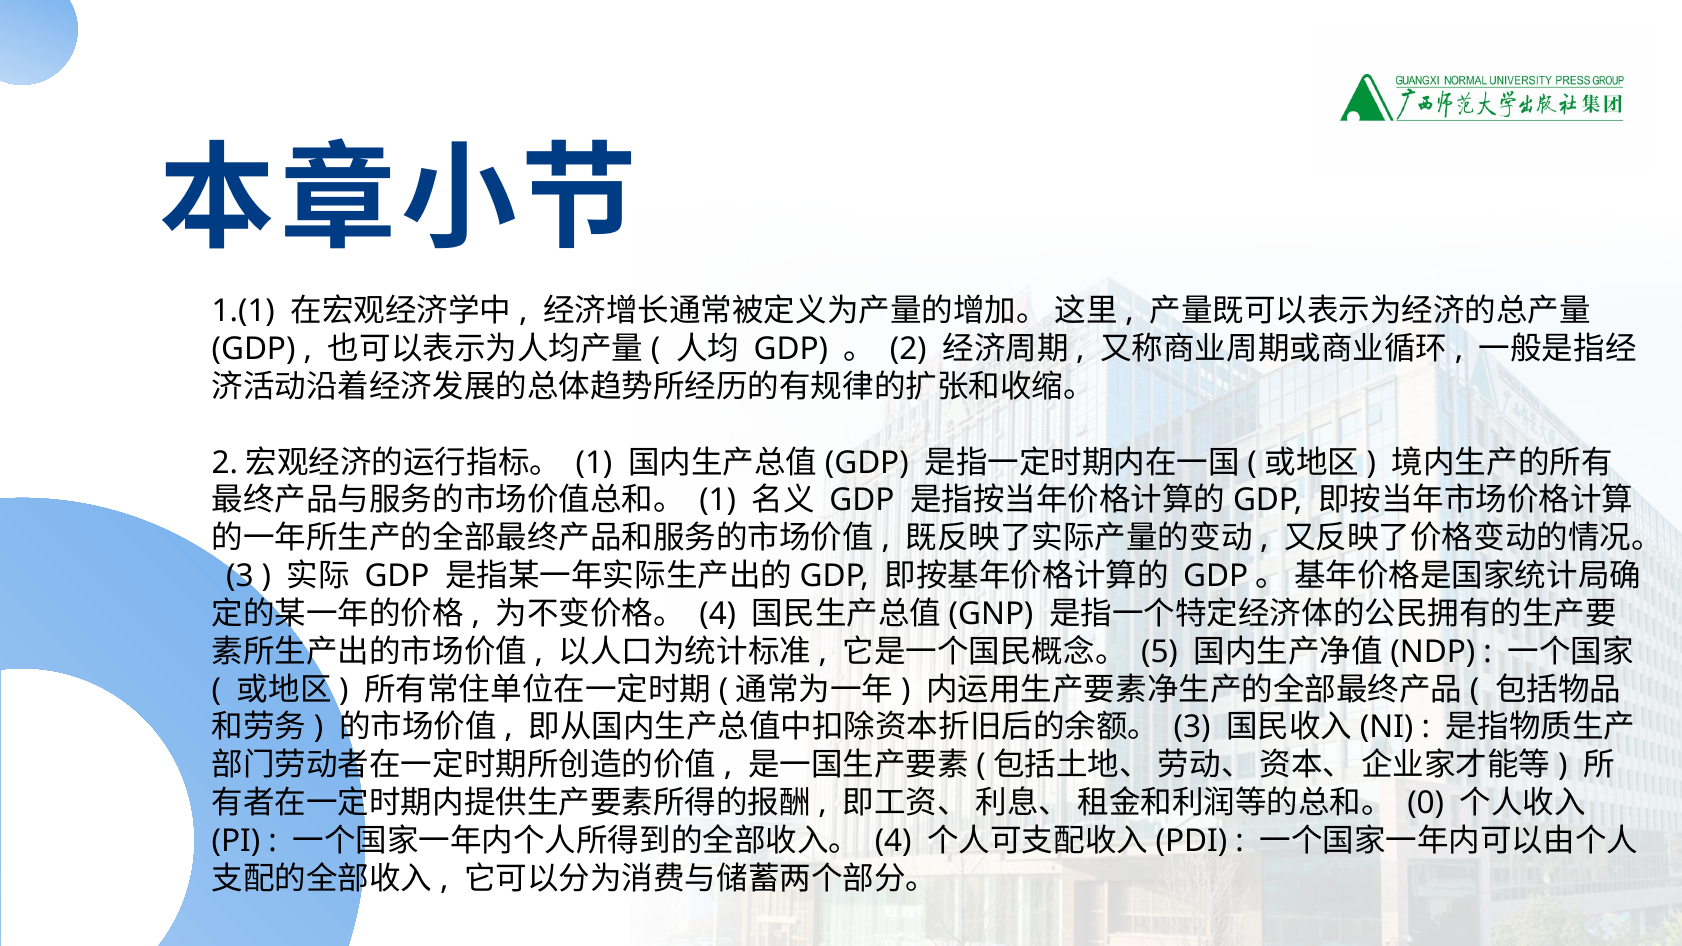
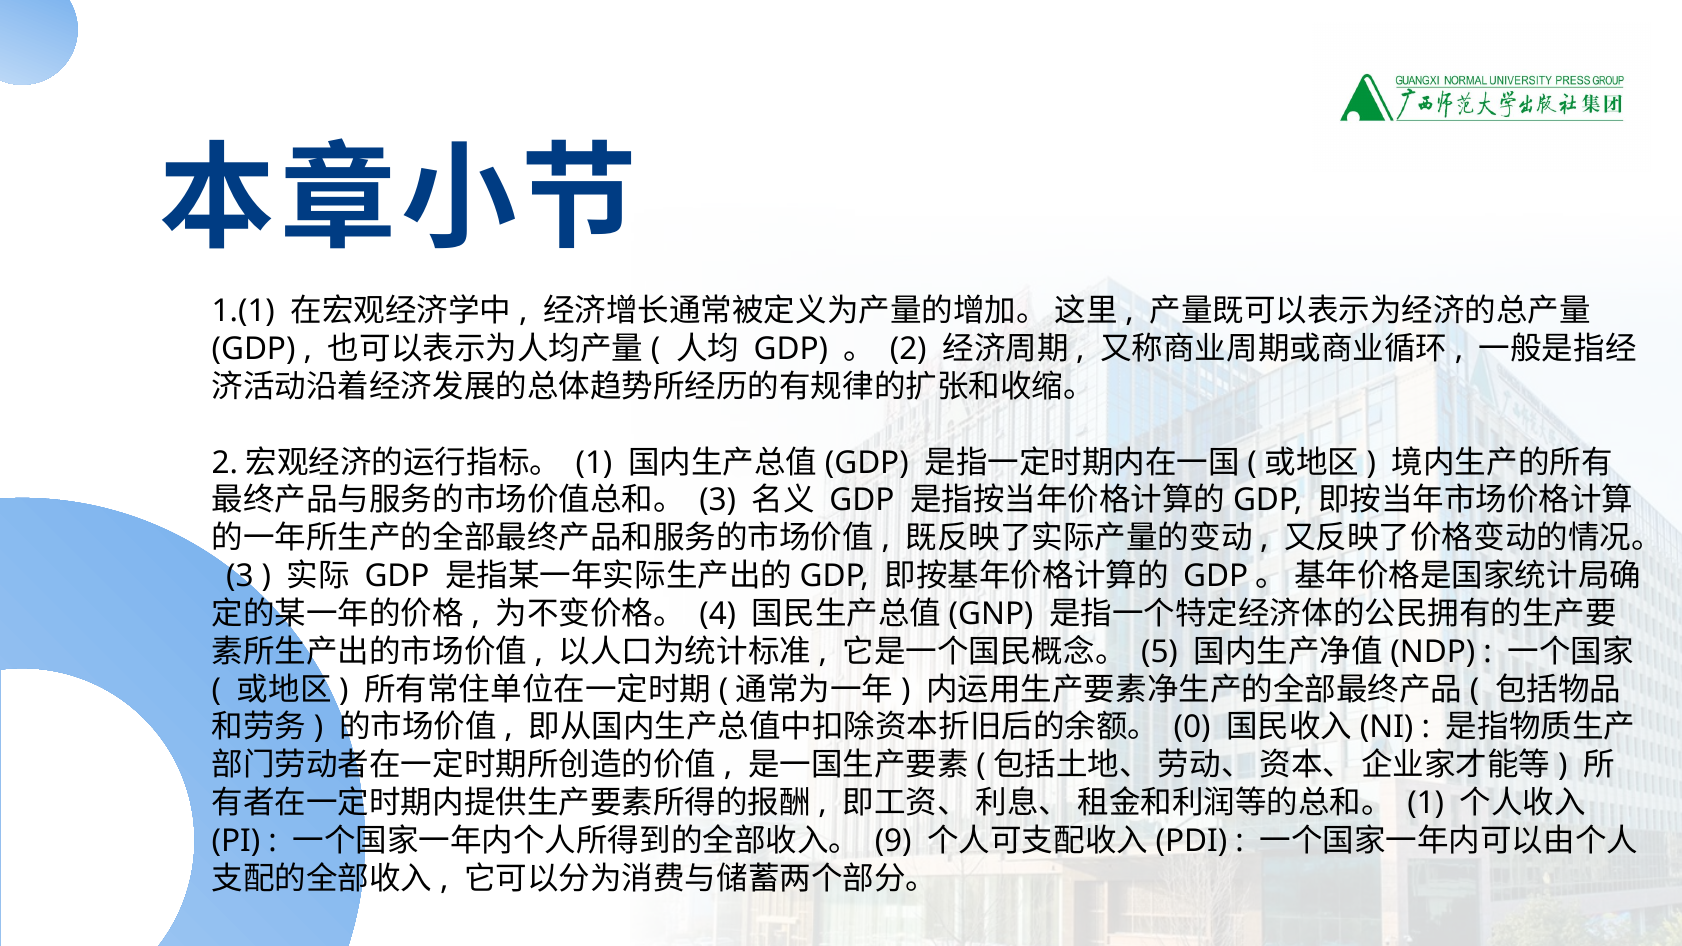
1 at (718, 501): 1 -> 3
3 at (1192, 728): 3 -> 0
0 at (1426, 803): 0 -> 1
4 at (893, 841): 4 -> 9
